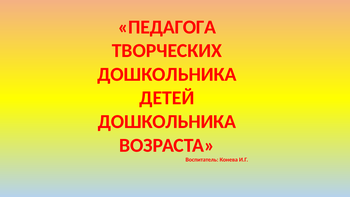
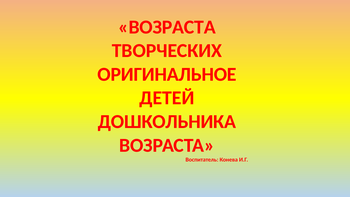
ПЕДАГОГА at (167, 27): ПЕДАГОГА -> ВОЗРАСТА
ДОШКОЛЬНИКА at (167, 74): ДОШКОЛЬНИКА -> ОРИГИНАЛЬНОЕ
